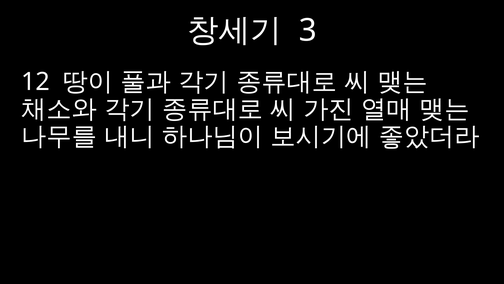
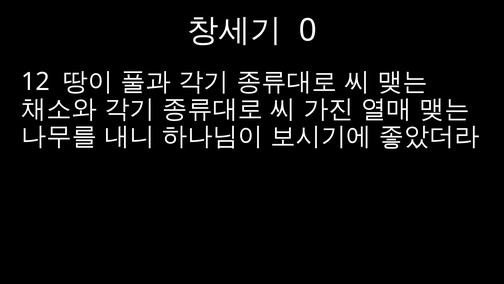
3: 3 -> 0
